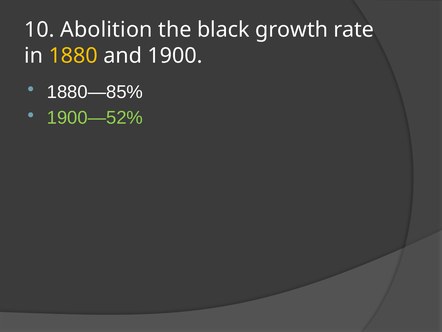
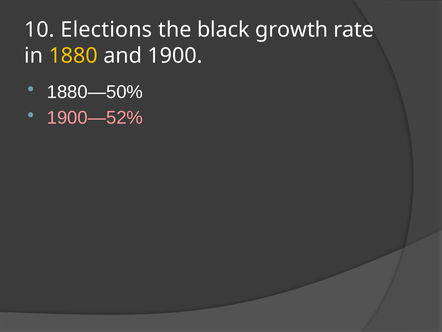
Abolition: Abolition -> Elections
1880—85%: 1880—85% -> 1880—50%
1900—52% colour: light green -> pink
